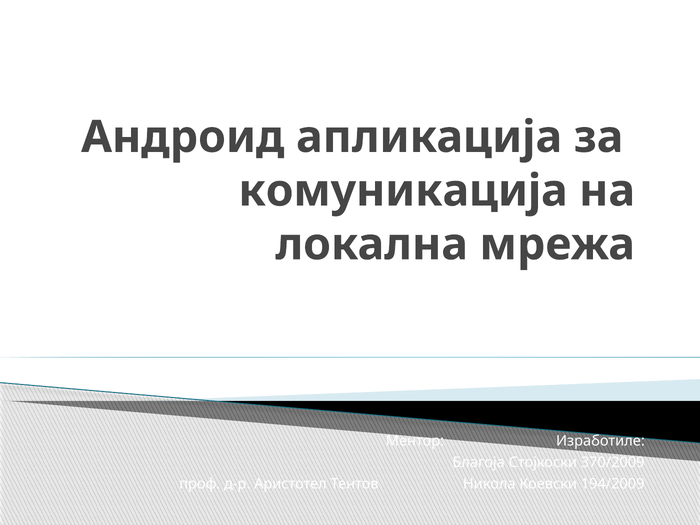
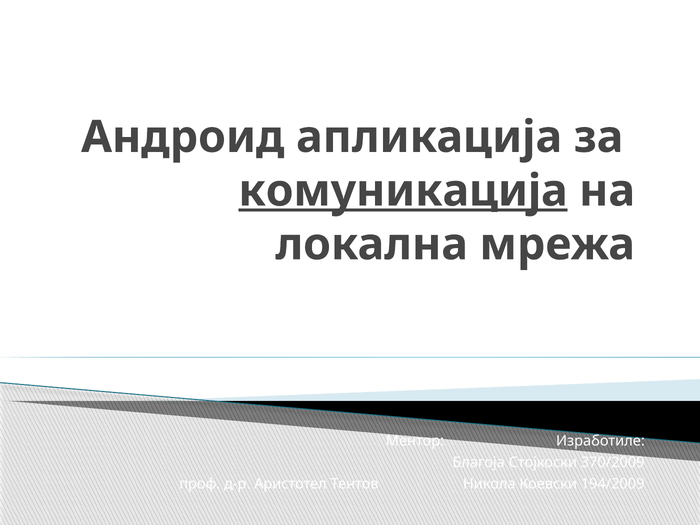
комуникација underline: none -> present
